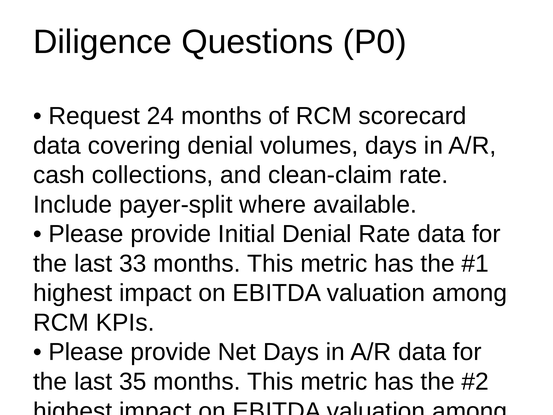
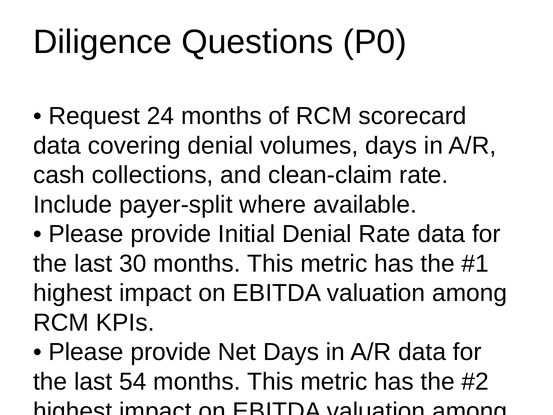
33: 33 -> 30
35: 35 -> 54
